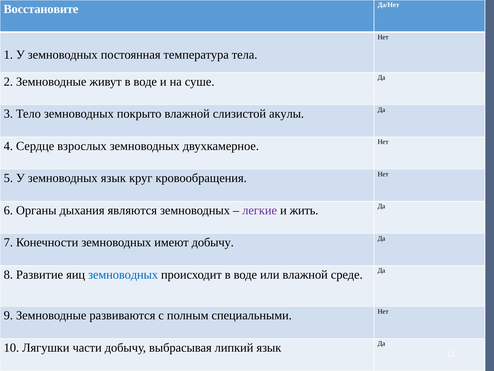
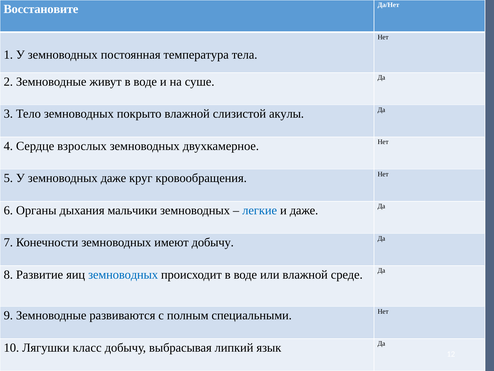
земноводных язык: язык -> даже
являются: являются -> мальчики
легкие colour: purple -> blue
и жить: жить -> даже
части: части -> класс
